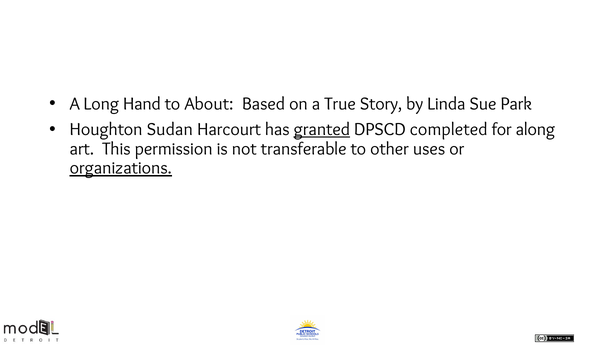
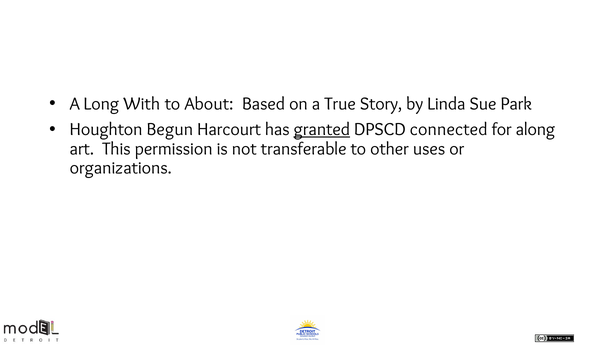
Hand: Hand -> With
Sudan: Sudan -> Begun
completed: completed -> connected
organizations underline: present -> none
